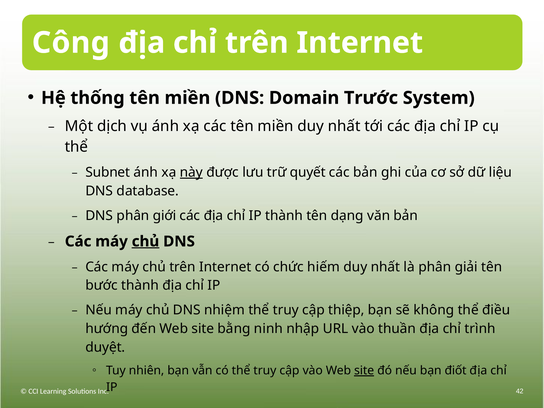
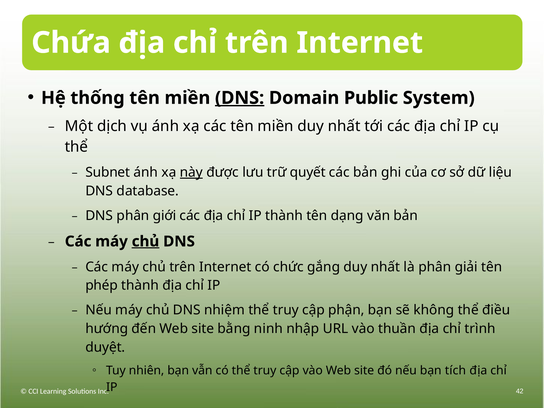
Công: Công -> Chứa
DNS at (240, 98) underline: none -> present
Trước: Trước -> Public
hiếm: hiếm -> gắng
bước: bước -> phép
thiệp: thiệp -> phận
site at (364, 371) underline: present -> none
điốt: điốt -> tích
